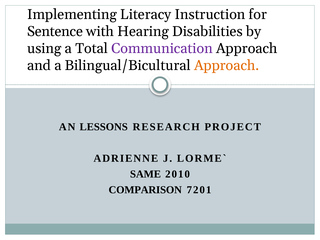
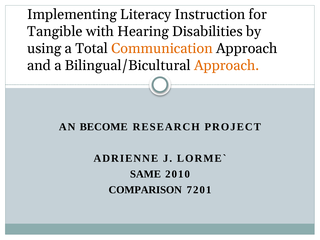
Sentence: Sentence -> Tangible
Communication colour: purple -> orange
LESSONS: LESSONS -> BECOME
